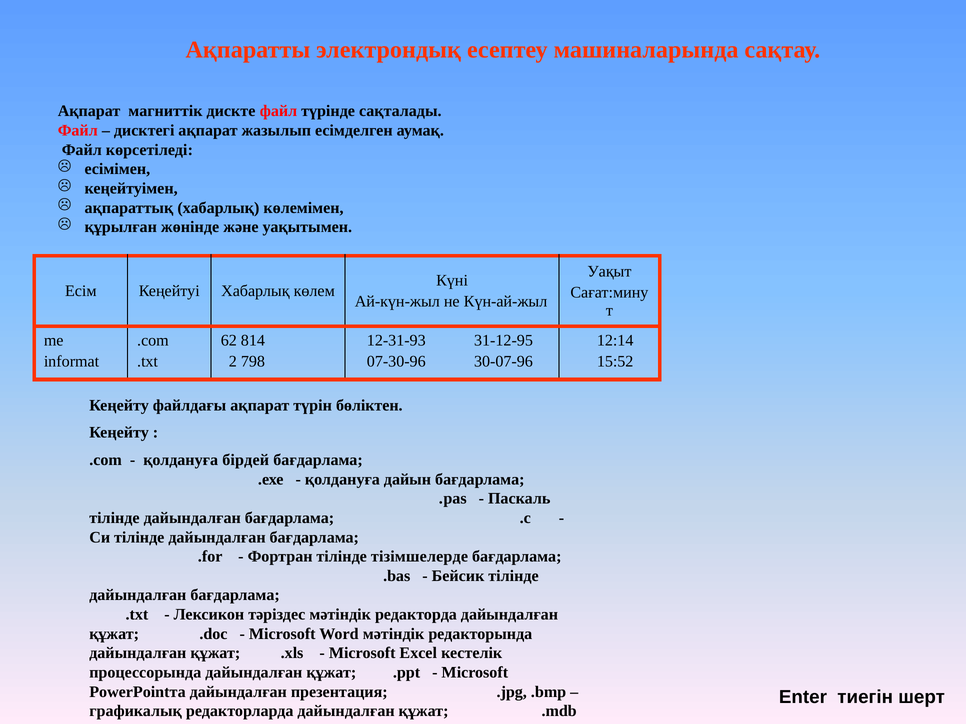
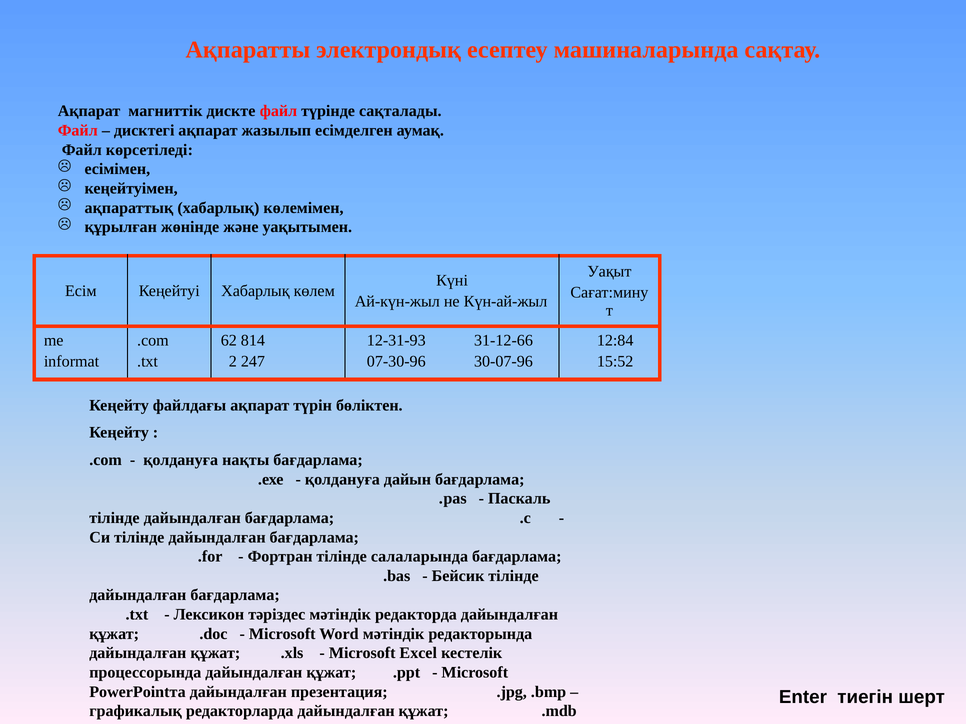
31-12-95: 31-12-95 -> 31-12-66
12:14: 12:14 -> 12:84
798: 798 -> 247
бірдей: бірдей -> нақты
тізімшелерде: тізімшелерде -> салаларында
